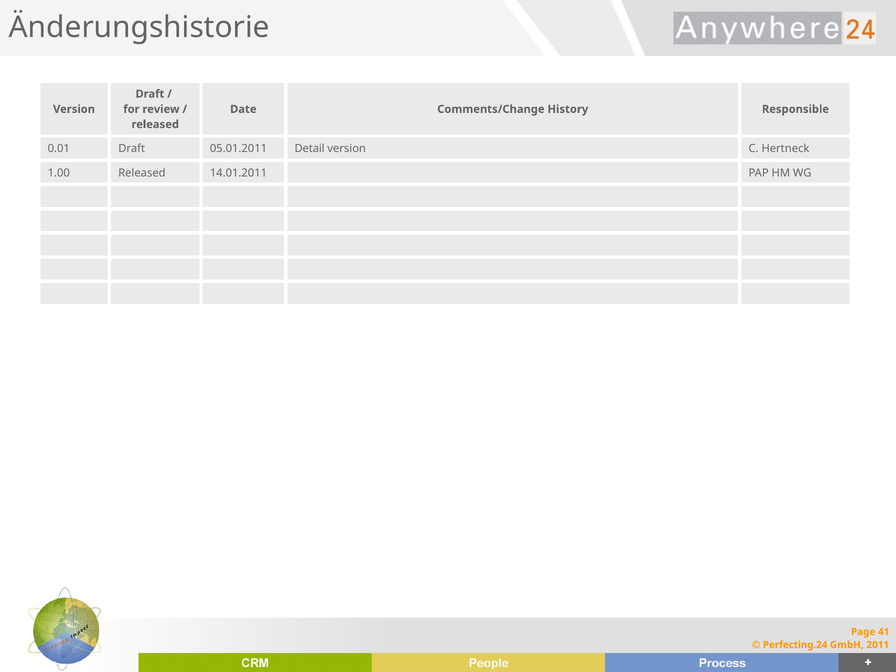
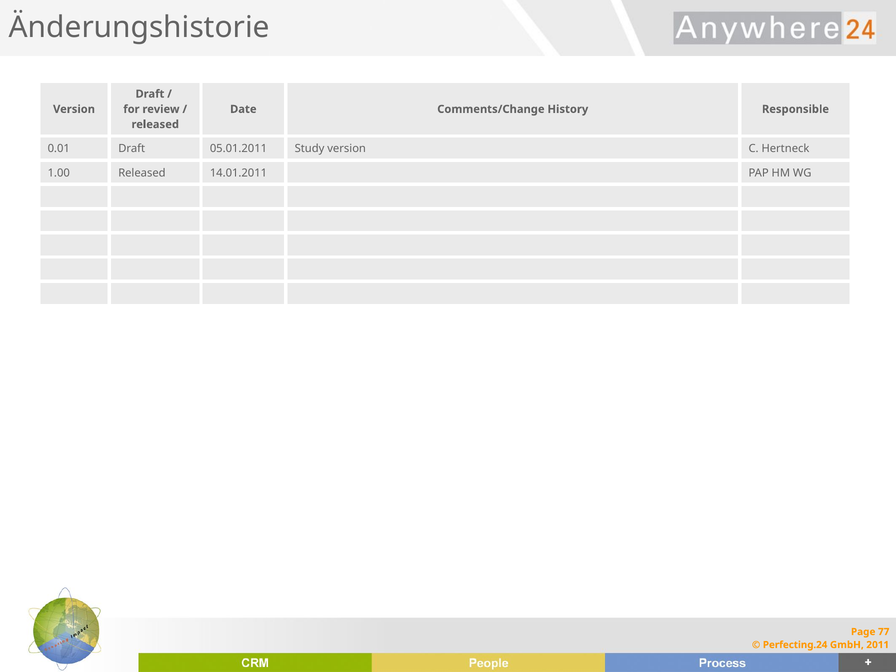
Detail: Detail -> Study
41: 41 -> 77
